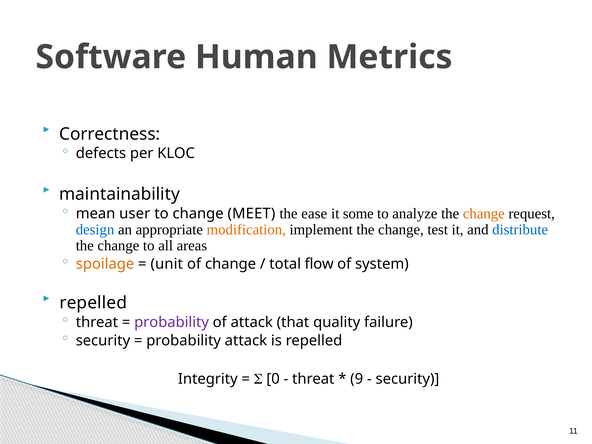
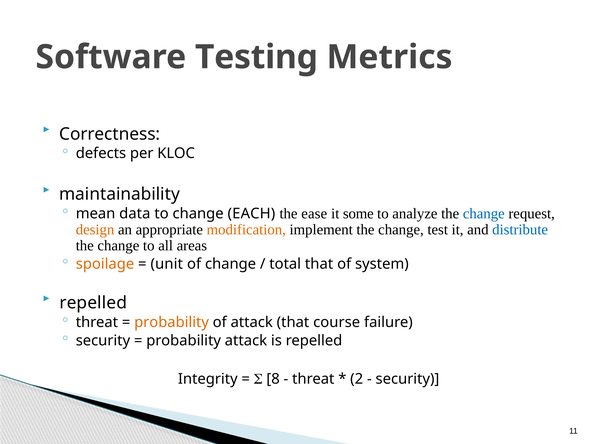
Human: Human -> Testing
user: user -> data
MEET: MEET -> EACH
change at (484, 214) colour: orange -> blue
design colour: blue -> orange
total flow: flow -> that
probability at (172, 322) colour: purple -> orange
quality: quality -> course
0: 0 -> 8
9: 9 -> 2
